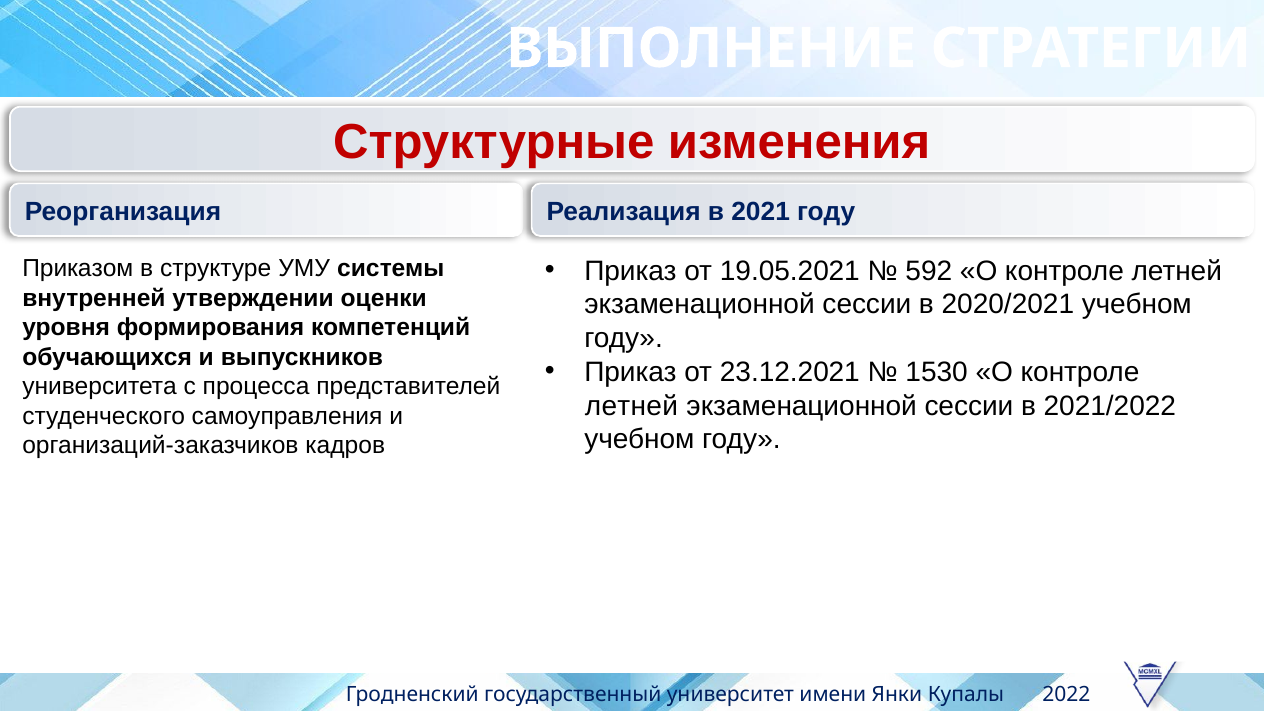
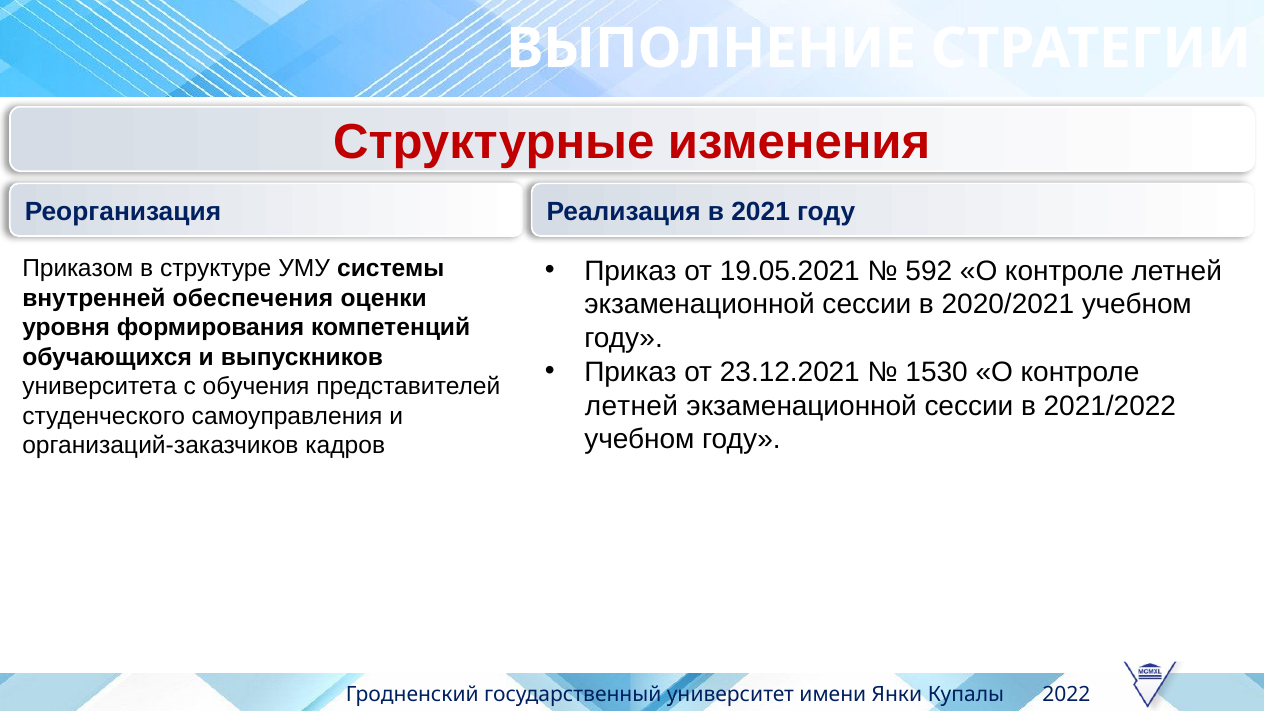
утверждении: утверждении -> обеспечения
процесса: процесса -> обучения
